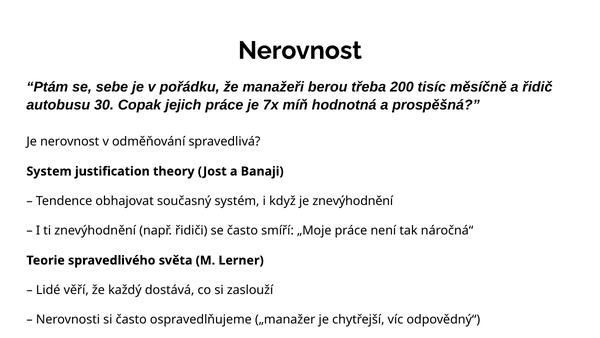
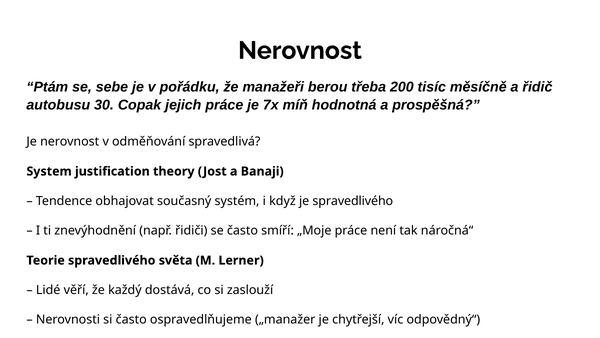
je znevýhodnění: znevýhodnění -> spravedlivého
